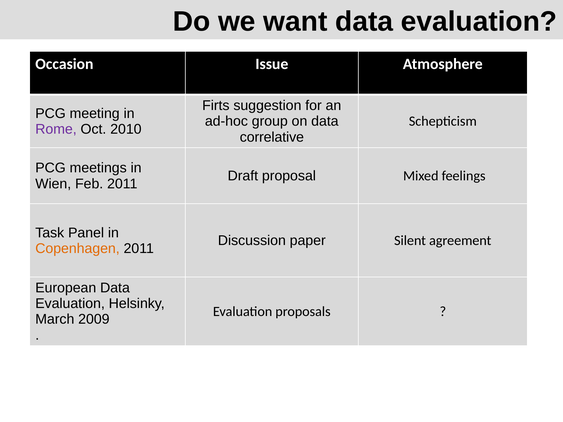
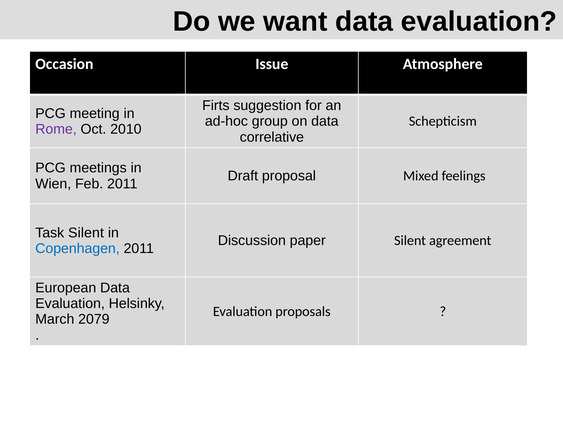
Task Panel: Panel -> Silent
Copenhagen colour: orange -> blue
2009: 2009 -> 2079
